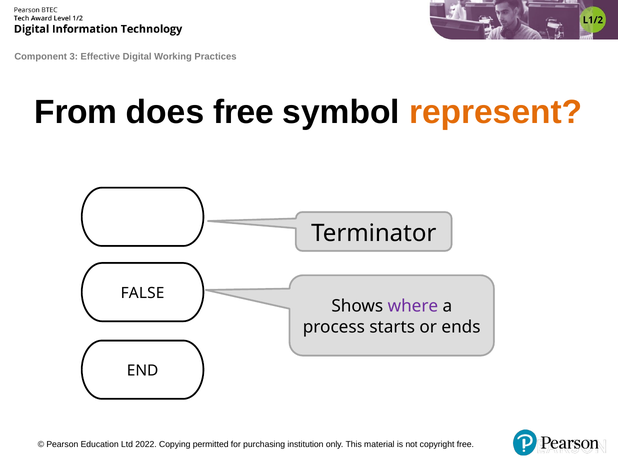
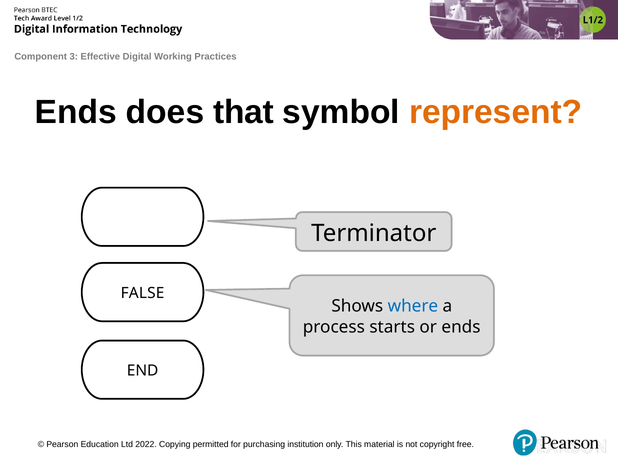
From at (76, 112): From -> Ends
does free: free -> that
where colour: purple -> blue
